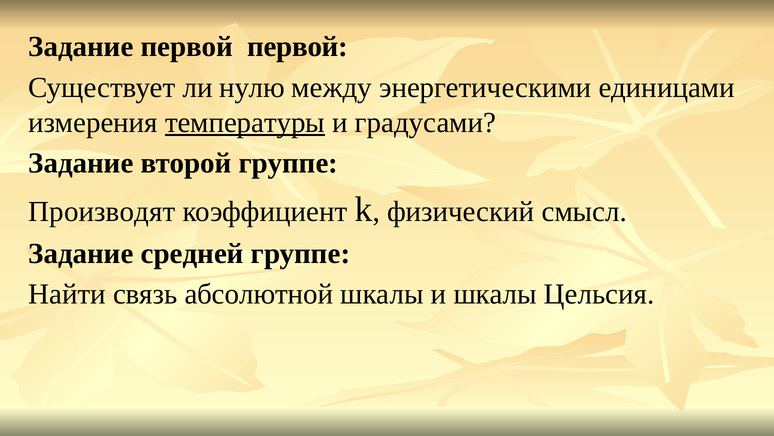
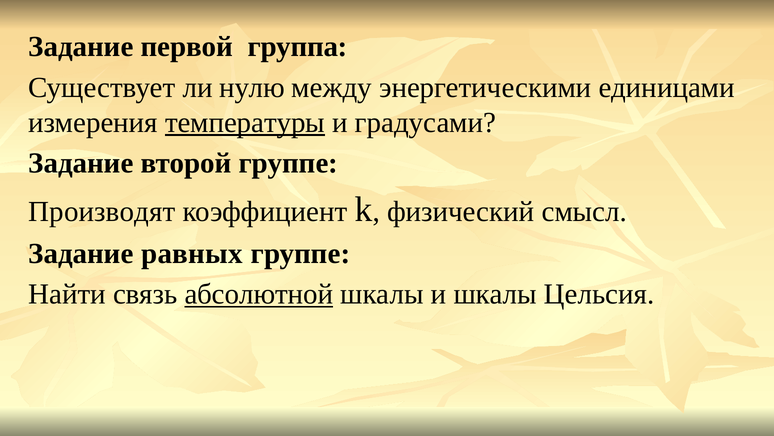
первой первой: первой -> группа
средней: средней -> равных
абсолютной underline: none -> present
